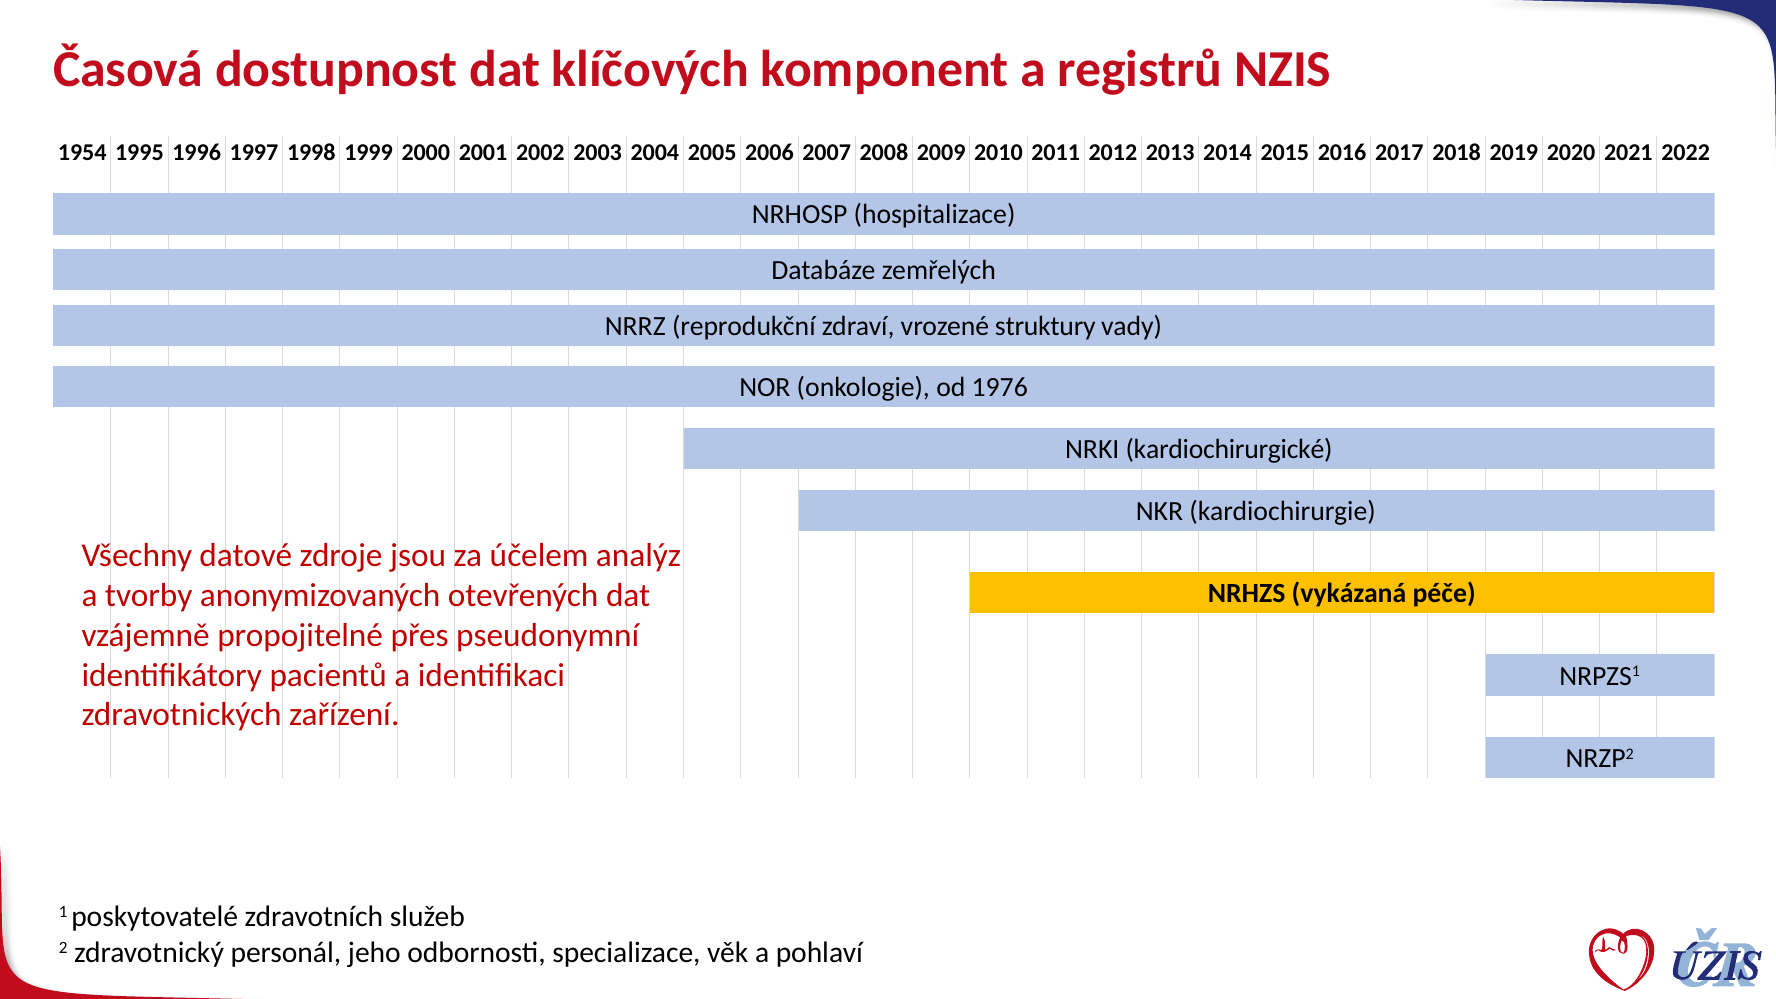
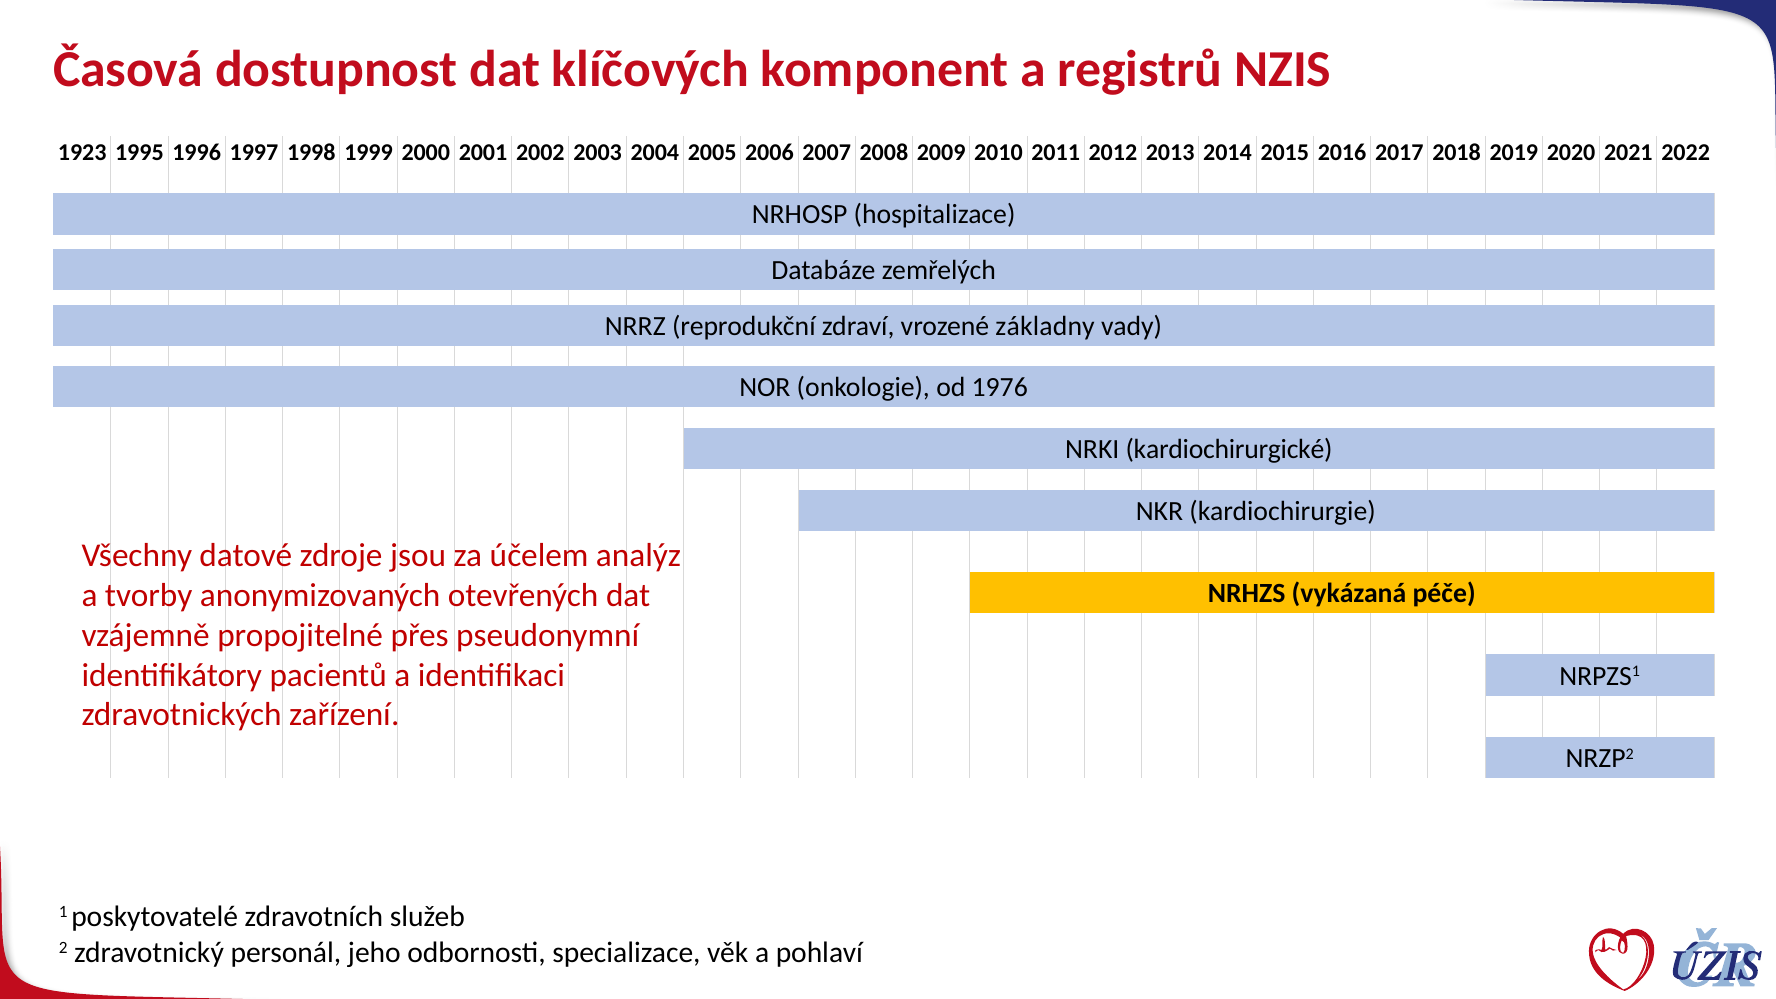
1954: 1954 -> 1923
struktury: struktury -> základny
